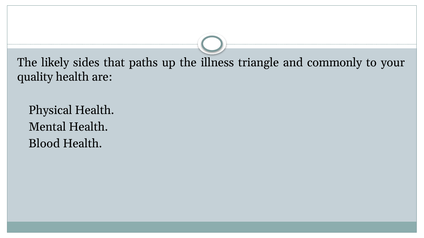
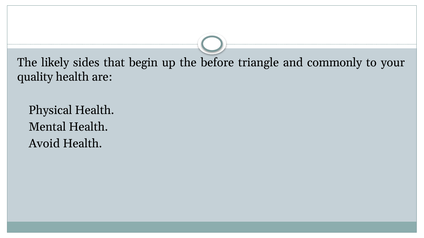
paths: paths -> begin
illness: illness -> before
Blood: Blood -> Avoid
